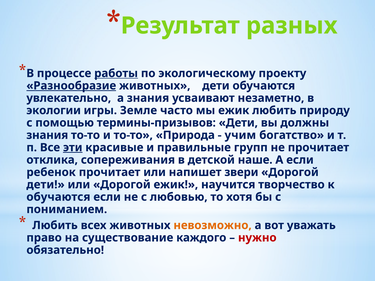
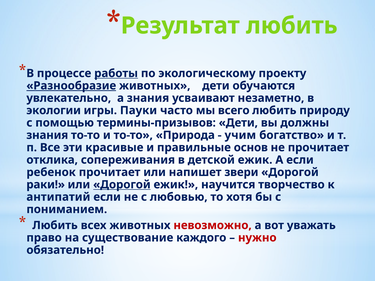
Результат разных: разных -> любить
Земле: Земле -> Пауки
мы ежик: ежик -> всего
эти underline: present -> none
групп: групп -> основ
детской наше: наше -> ежик
дети at (46, 185): дети -> раки
Дорогой at (122, 185) underline: none -> present
обучаются at (58, 197): обучаются -> антипатий
невозможно colour: orange -> red
